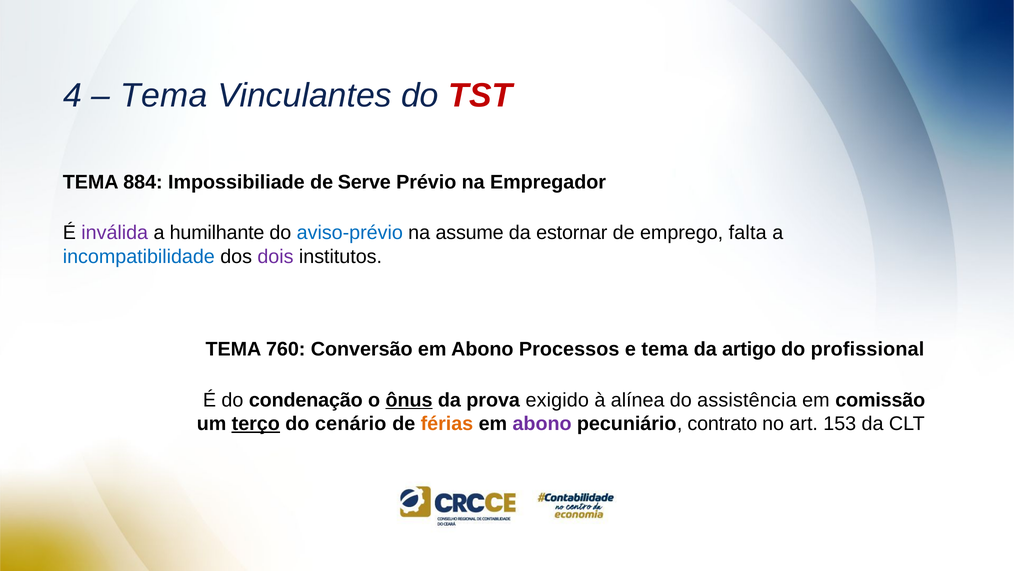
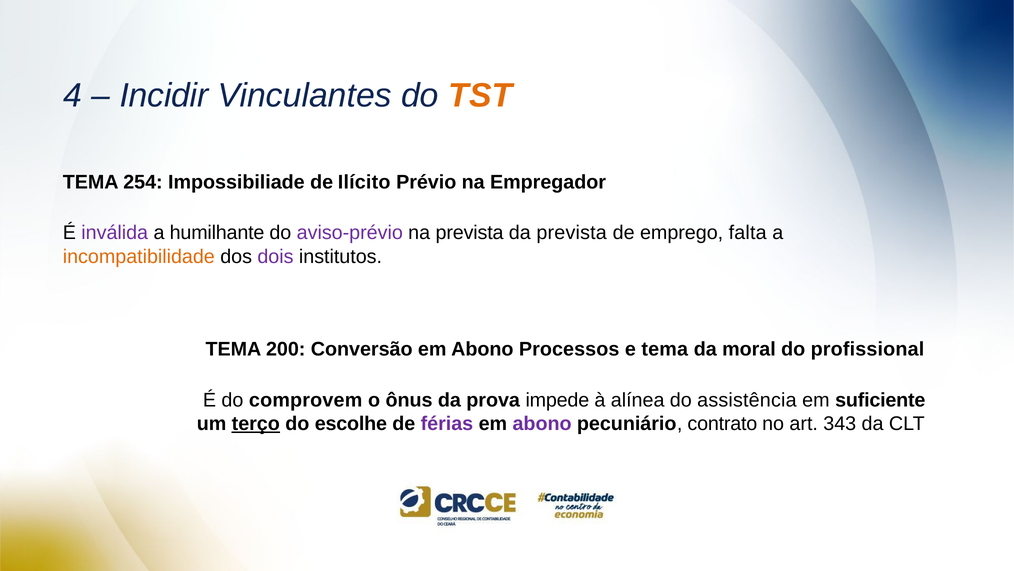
Tema at (164, 96): Tema -> Incidir
TST colour: red -> orange
884: 884 -> 254
Serve: Serve -> Ilícito
aviso-prévio colour: blue -> purple
na assume: assume -> prevista
da estornar: estornar -> prevista
incompatibilidade colour: blue -> orange
760: 760 -> 200
artigo: artigo -> moral
condenação: condenação -> comprovem
ônus underline: present -> none
exigido: exigido -> impede
comissão: comissão -> suficiente
cenário: cenário -> escolhe
férias colour: orange -> purple
153: 153 -> 343
